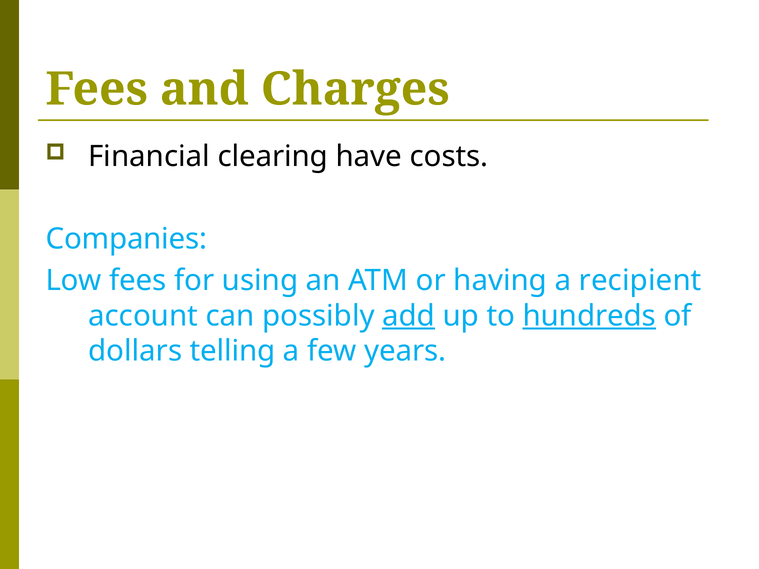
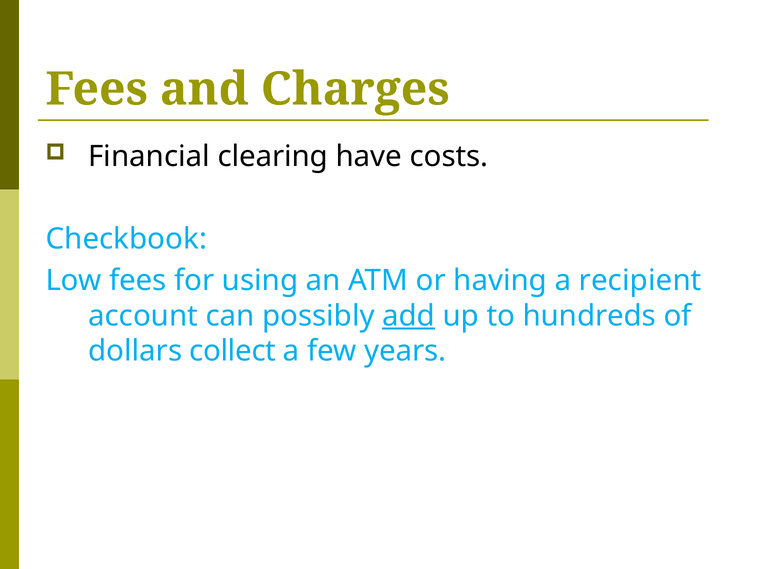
Companies: Companies -> Checkbook
hundreds underline: present -> none
telling: telling -> collect
